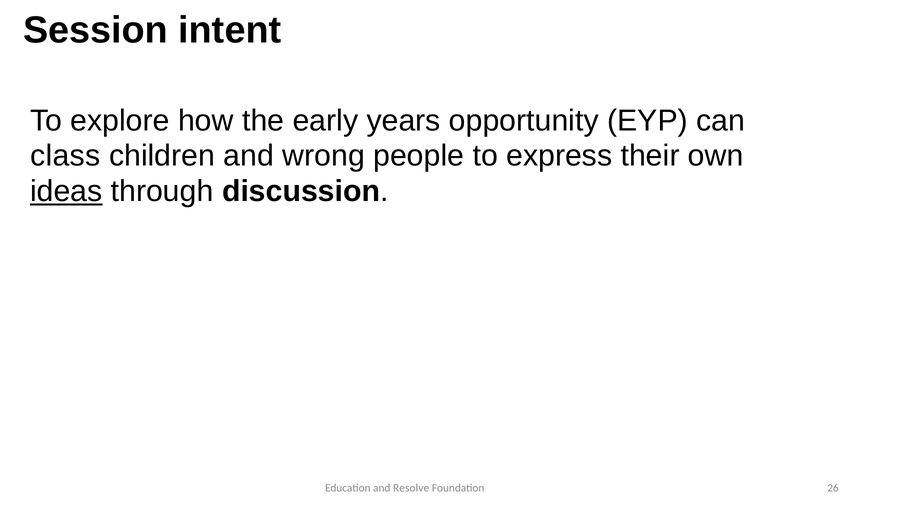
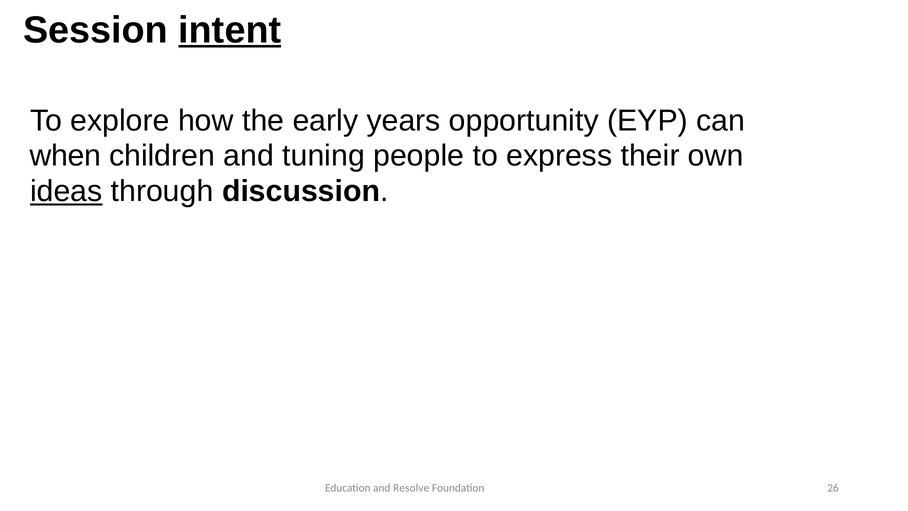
intent underline: none -> present
class: class -> when
wrong: wrong -> tuning
